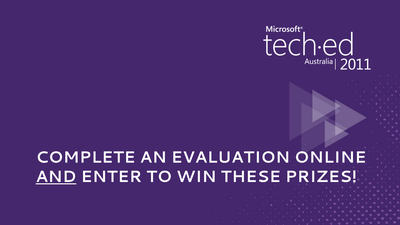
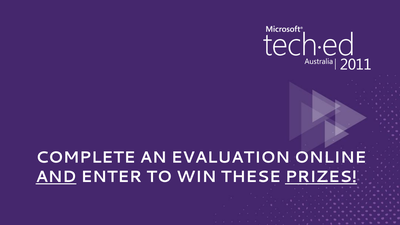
PRIZES underline: none -> present
